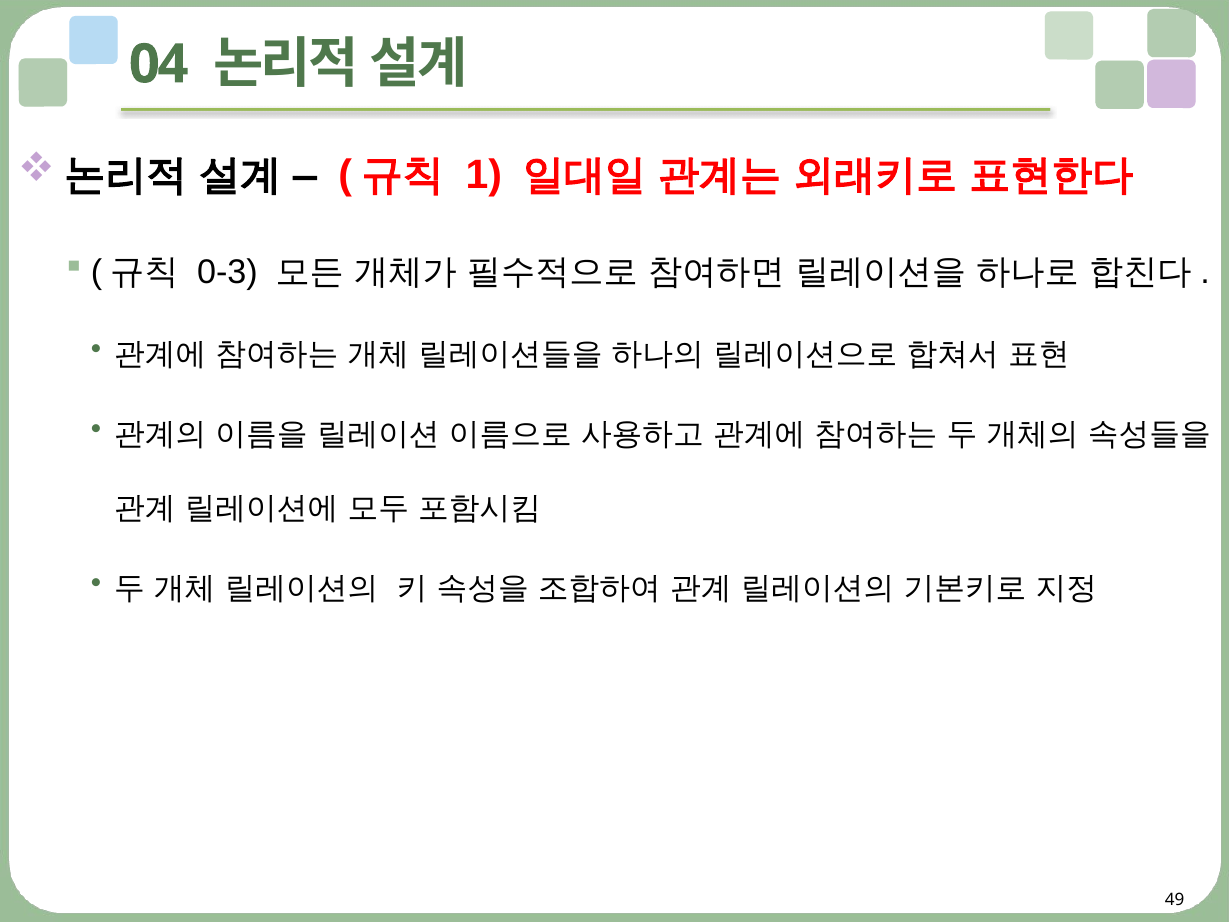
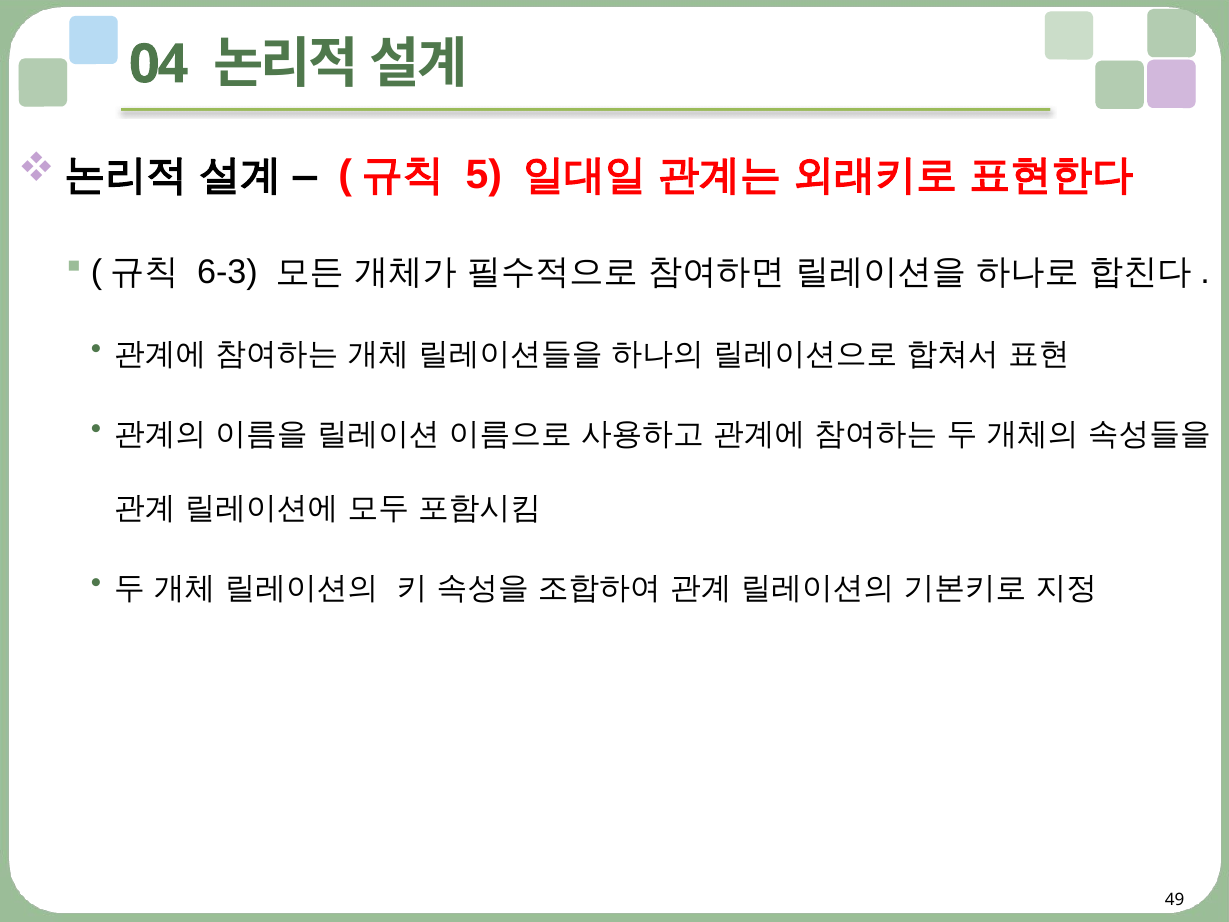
1: 1 -> 5
0-3: 0-3 -> 6-3
